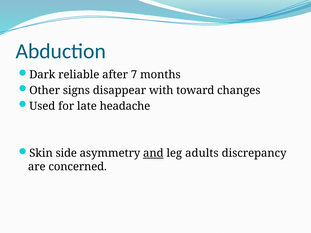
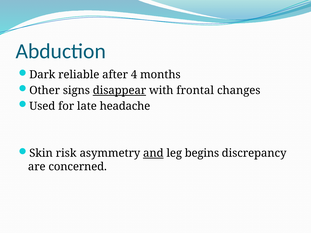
7: 7 -> 4
disappear underline: none -> present
toward: toward -> frontal
side: side -> risk
adults: adults -> begins
